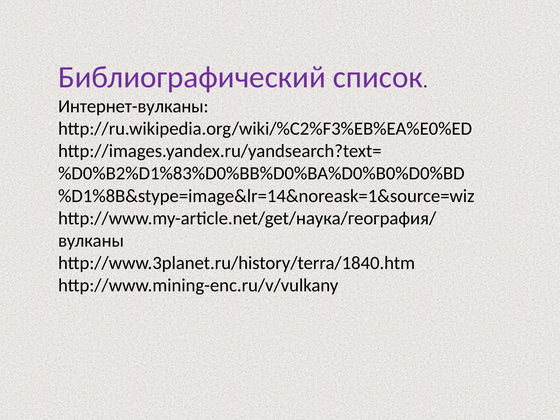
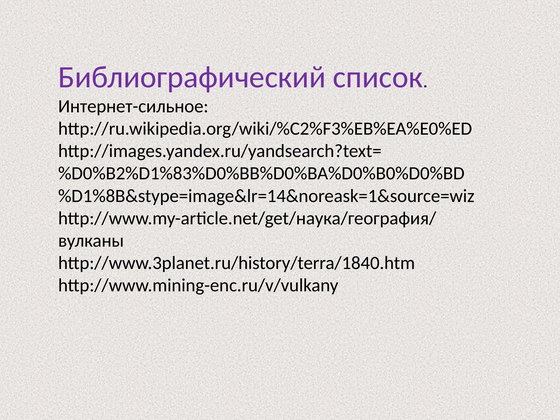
Интернет-вулканы: Интернет-вулканы -> Интернет-сильное
